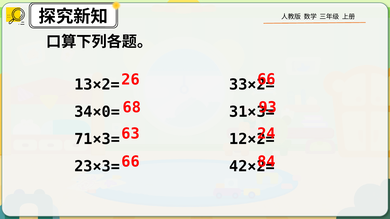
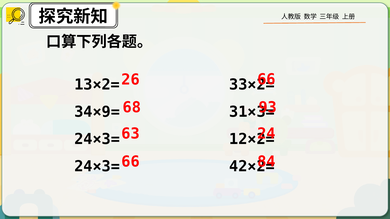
34×0=: 34×0= -> 34×9=
71×3= at (97, 139): 71×3= -> 24×3=
23×3= at (97, 167): 23×3= -> 24×3=
